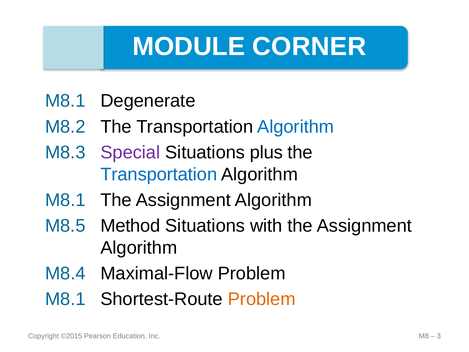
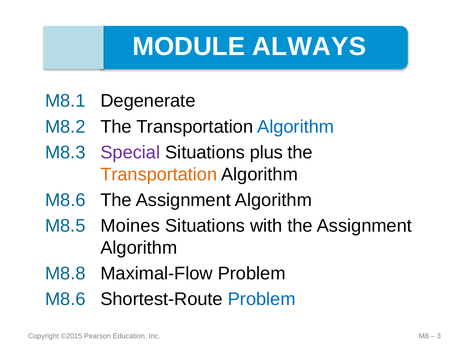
CORNER: CORNER -> ALWAYS
Transportation at (159, 174) colour: blue -> orange
M8.1 at (65, 200): M8.1 -> M8.6
Method: Method -> Moines
M8.4: M8.4 -> M8.8
M8.1 at (65, 299): M8.1 -> M8.6
Problem at (262, 299) colour: orange -> blue
